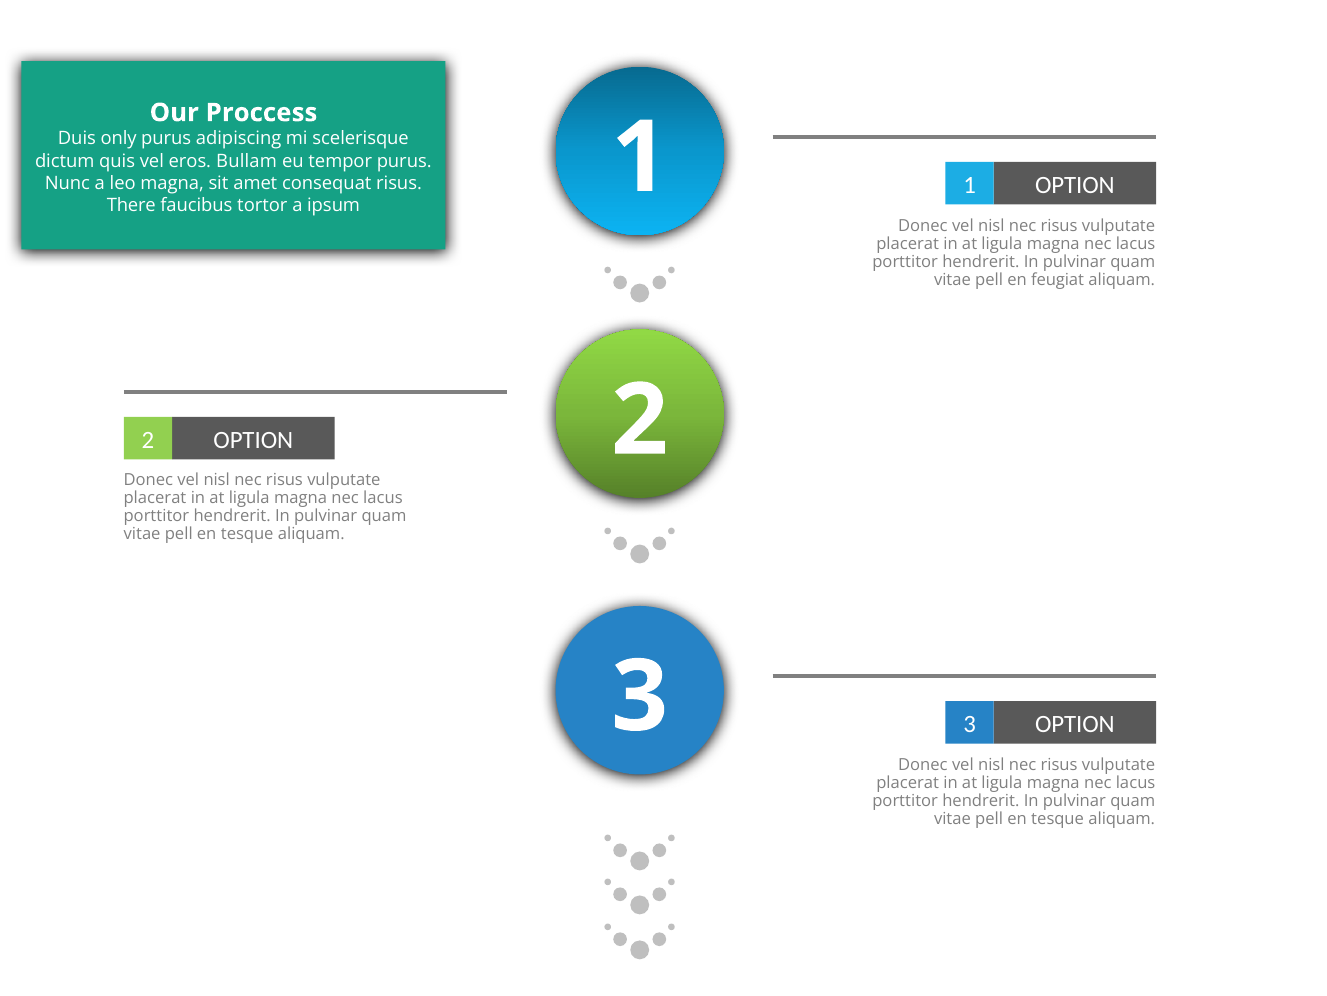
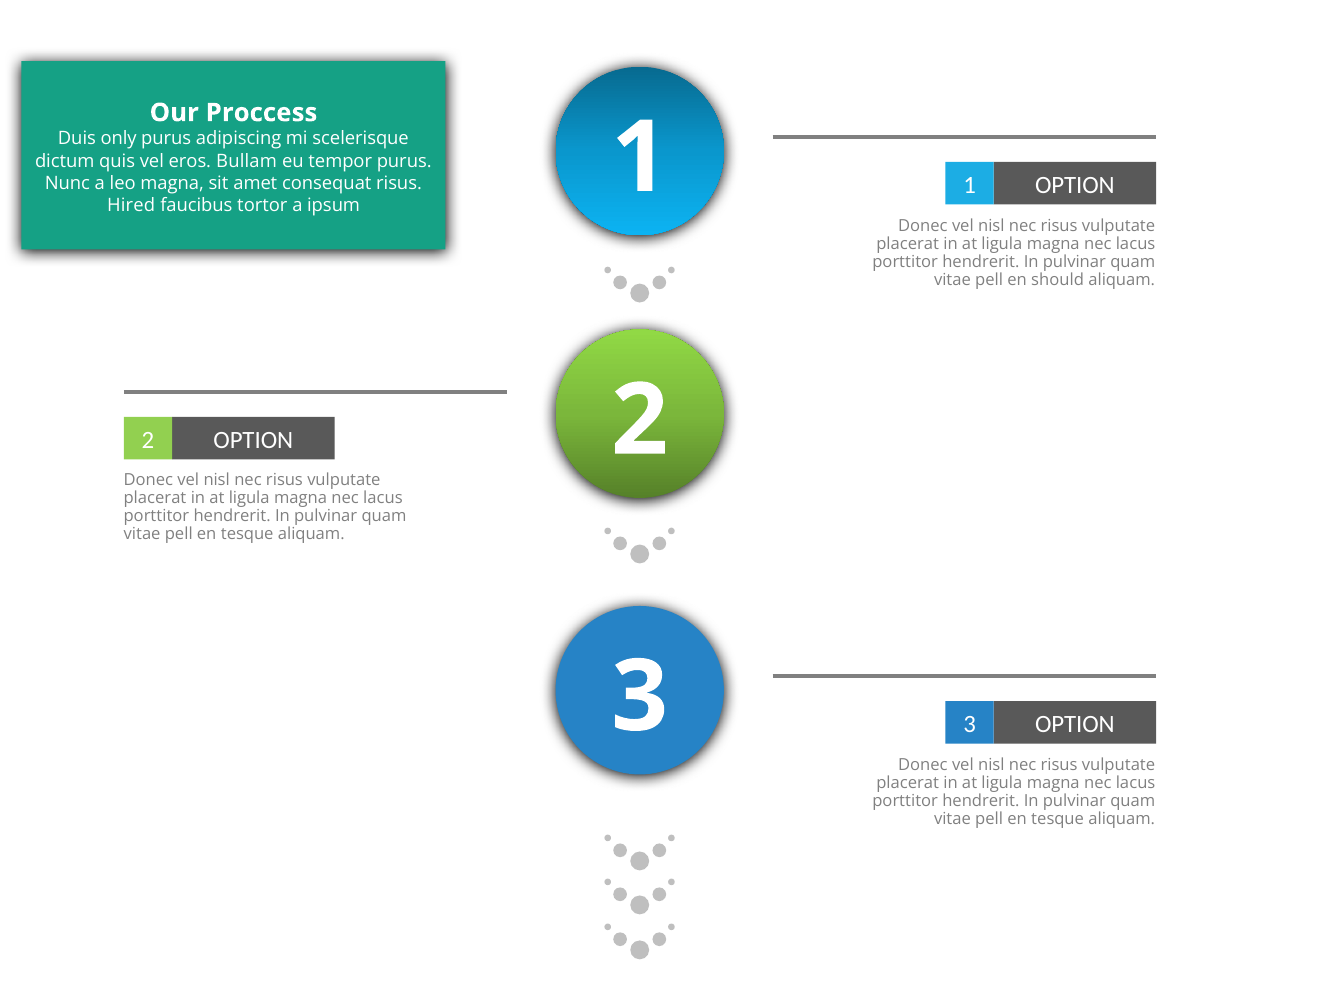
There: There -> Hired
feugiat: feugiat -> should
